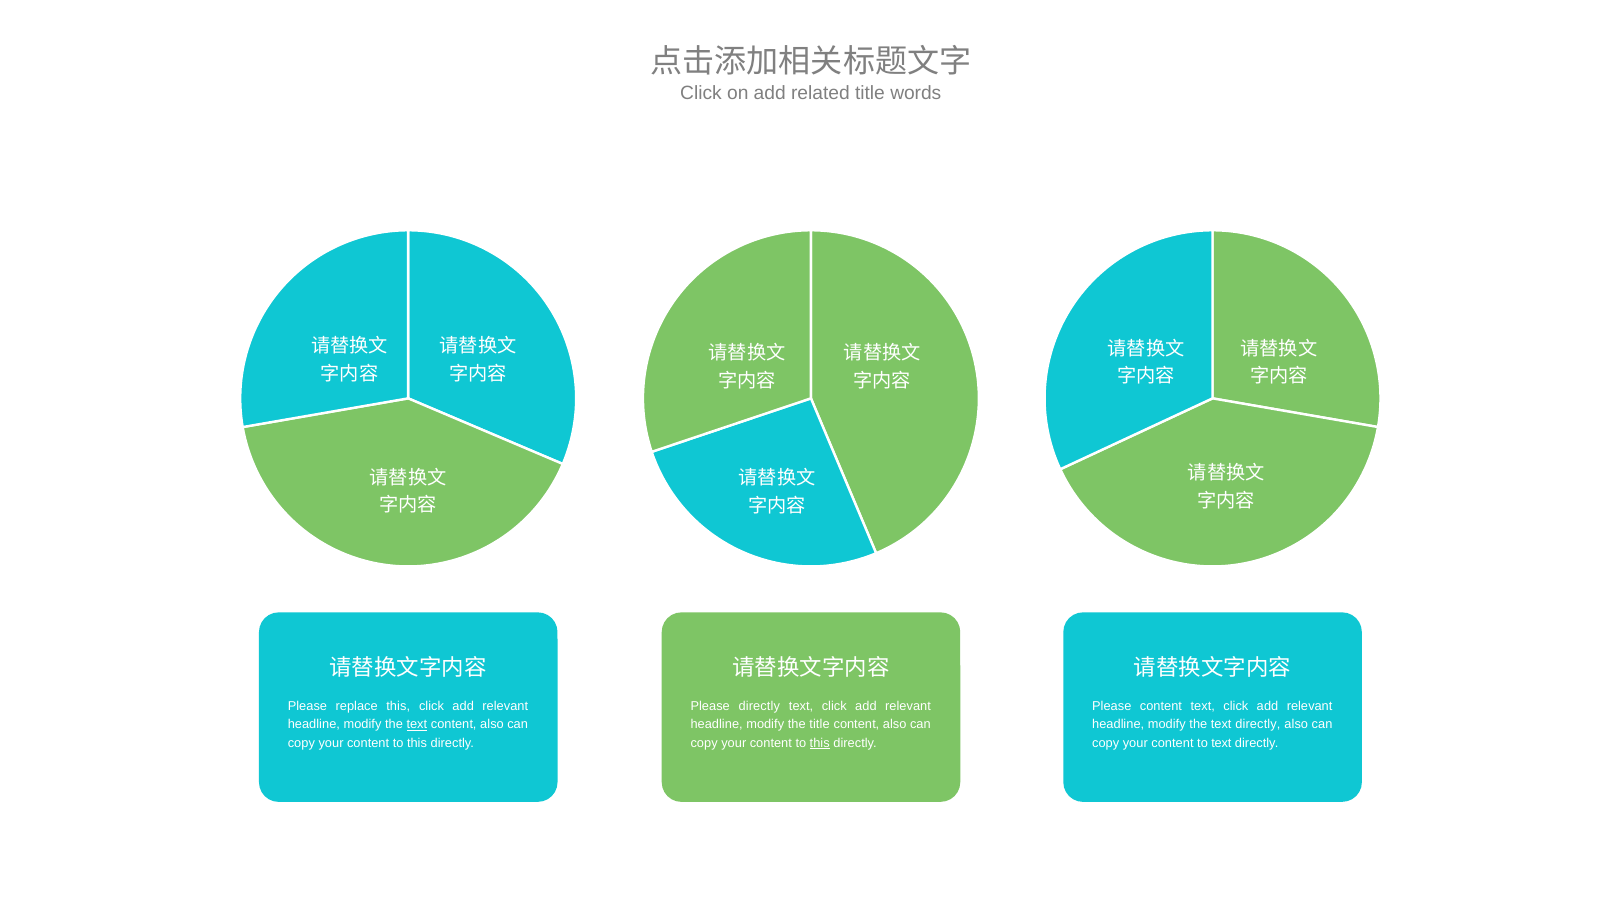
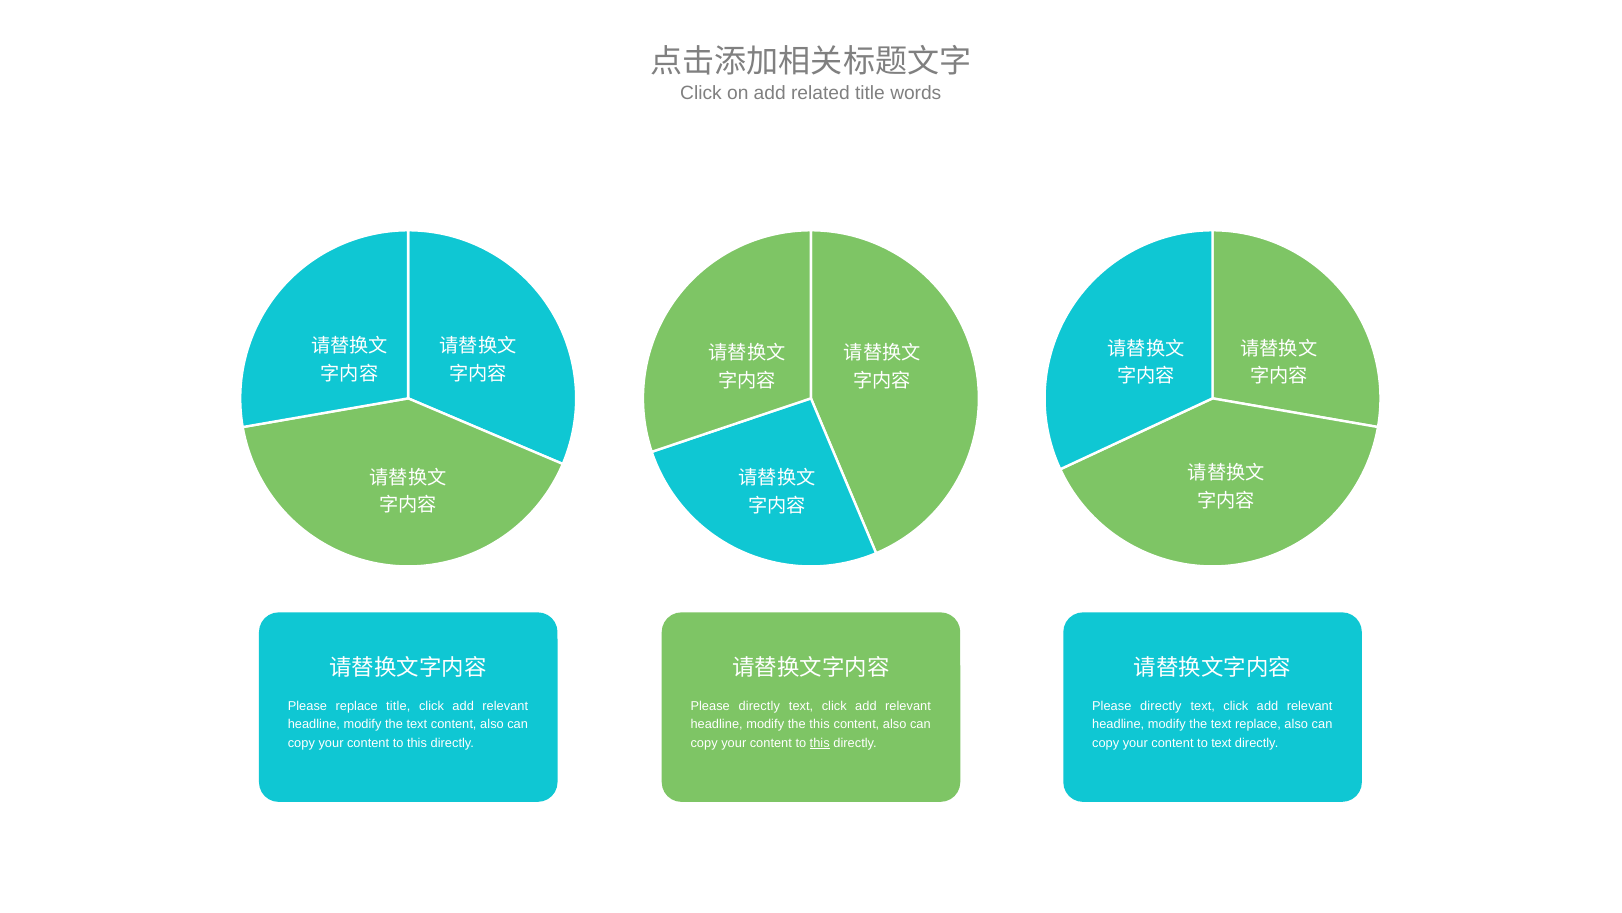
replace this: this -> title
content at (1161, 705): content -> directly
text at (417, 724) underline: present -> none
the title: title -> this
the text directly: directly -> replace
